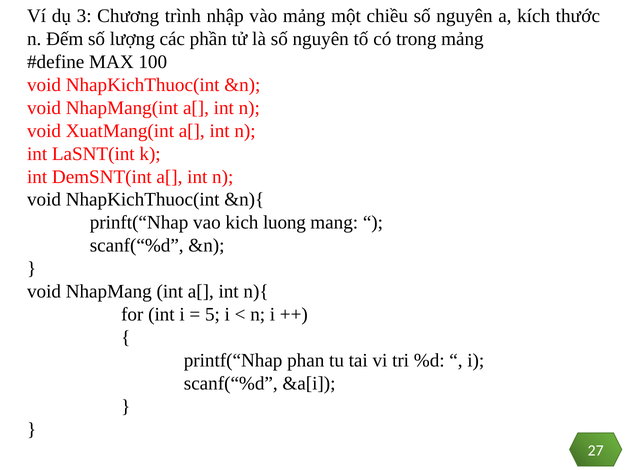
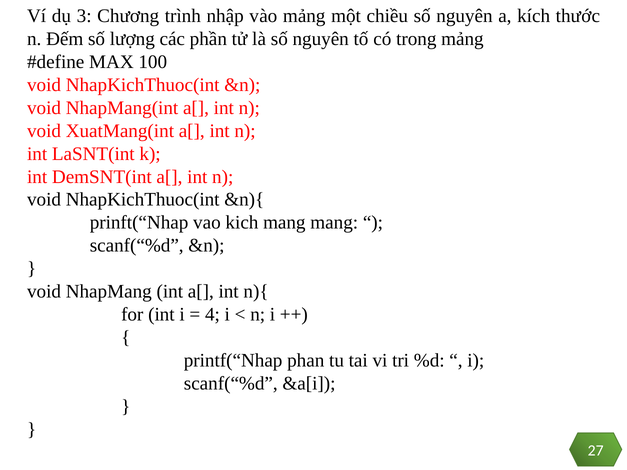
kich luong: luong -> mang
5: 5 -> 4
